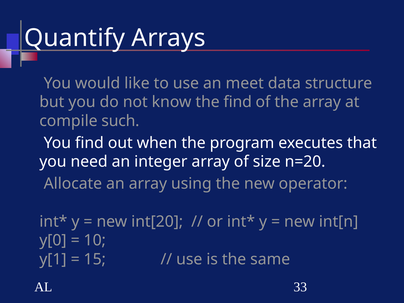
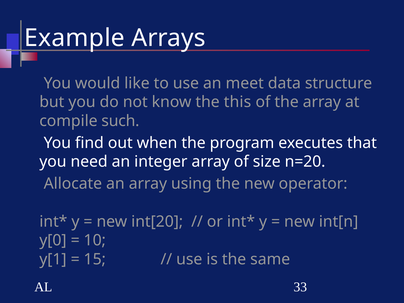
Quantify: Quantify -> Example
the find: find -> this
